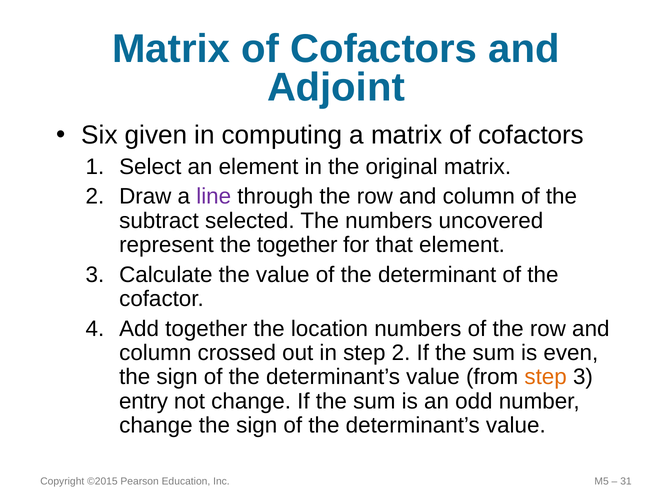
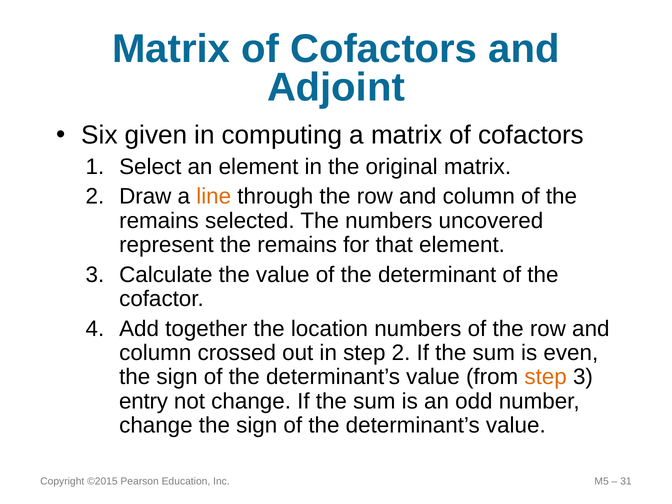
line colour: purple -> orange
subtract at (159, 221): subtract -> remains
represent the together: together -> remains
